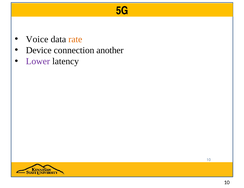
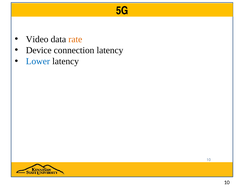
Voice: Voice -> Video
connection another: another -> latency
Lower colour: purple -> blue
